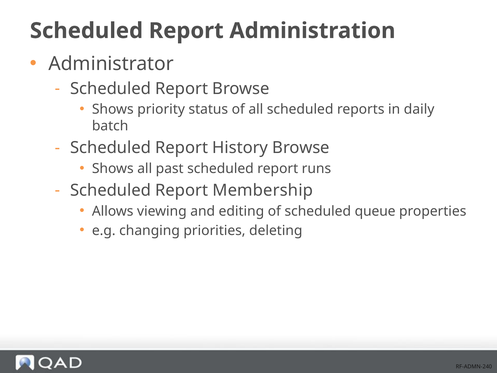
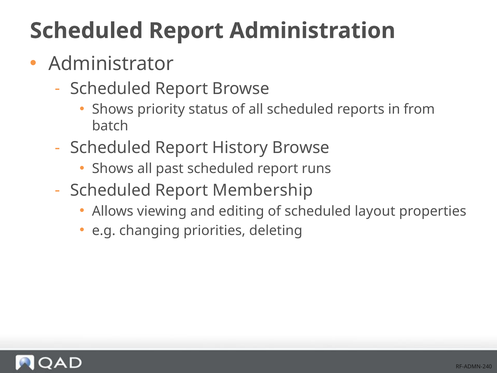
daily: daily -> from
queue: queue -> layout
